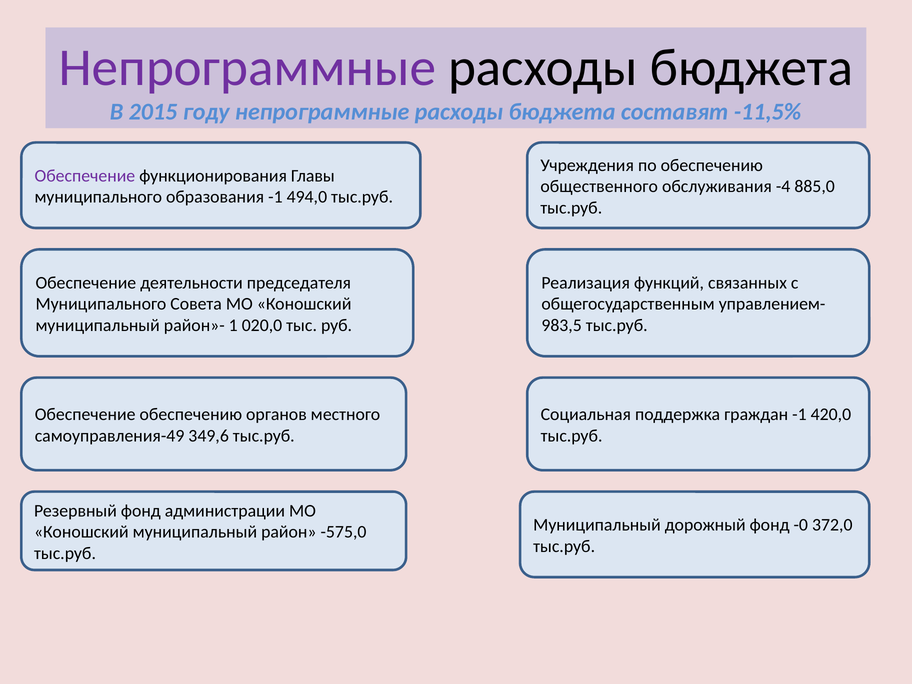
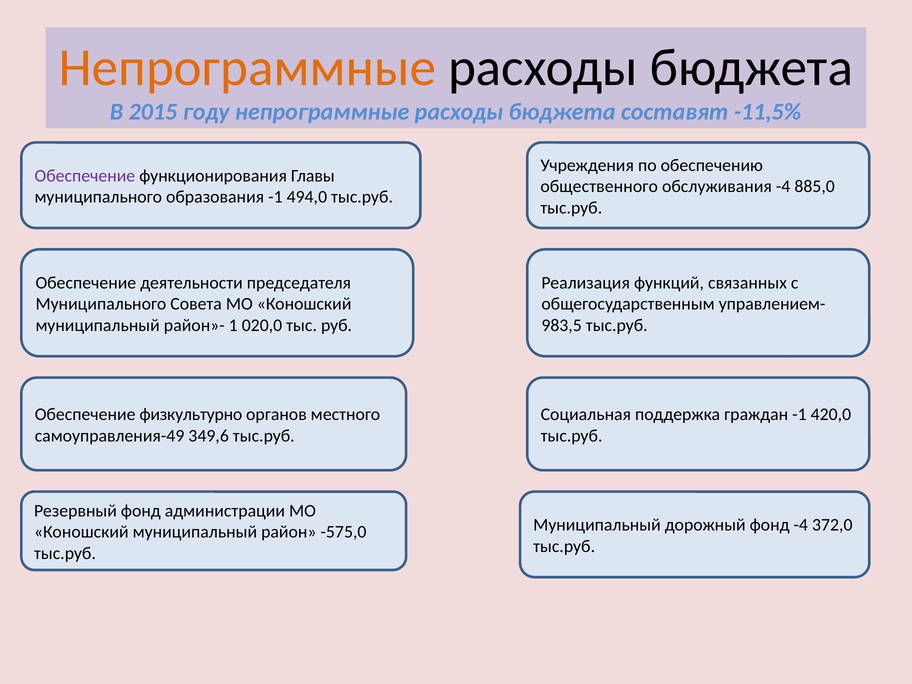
Непрограммные at (247, 68) colour: purple -> orange
Обеспечение обеспечению: обеспечению -> физкультурно
фонд -0: -0 -> -4
